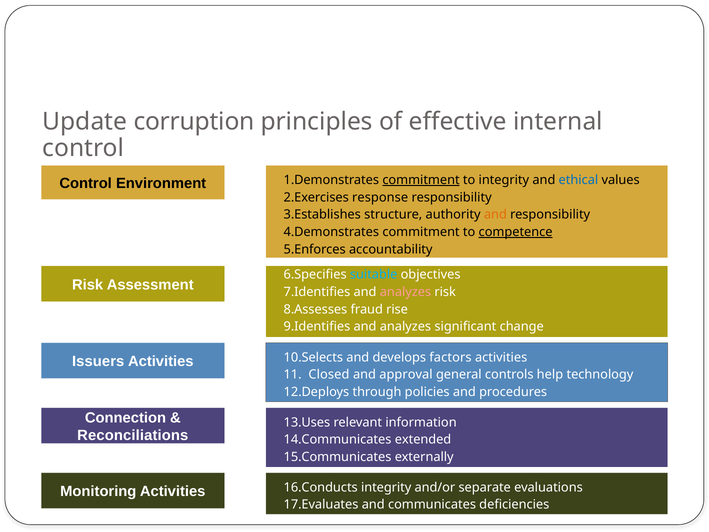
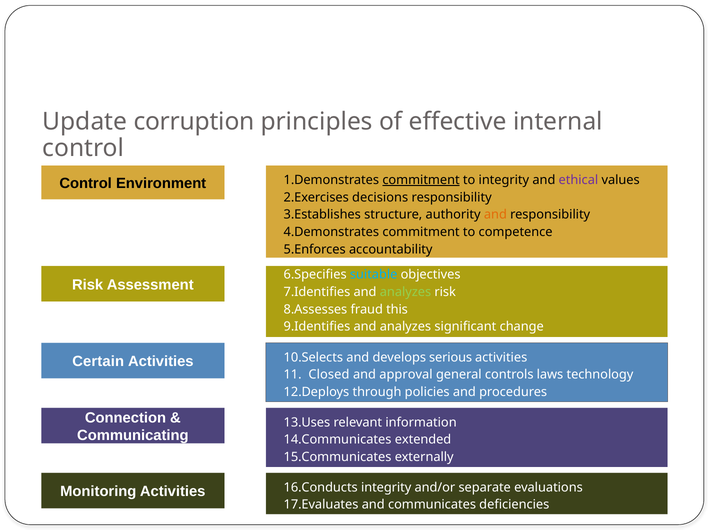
ethical colour: blue -> purple
response: response -> decisions
competence underline: present -> none
analyzes at (405, 292) colour: pink -> light green
rise: rise -> this
factors: factors -> serious
Issuers: Issuers -> Certain
help: help -> laws
Reconciliations: Reconciliations -> Communicating
